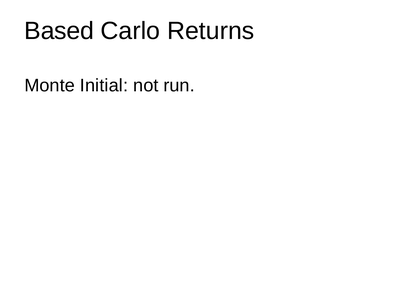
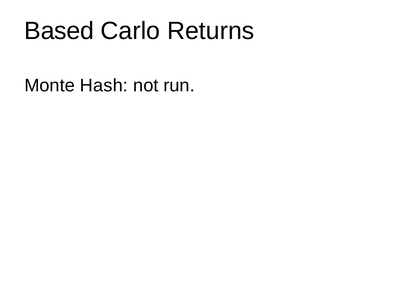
Initial: Initial -> Hash
